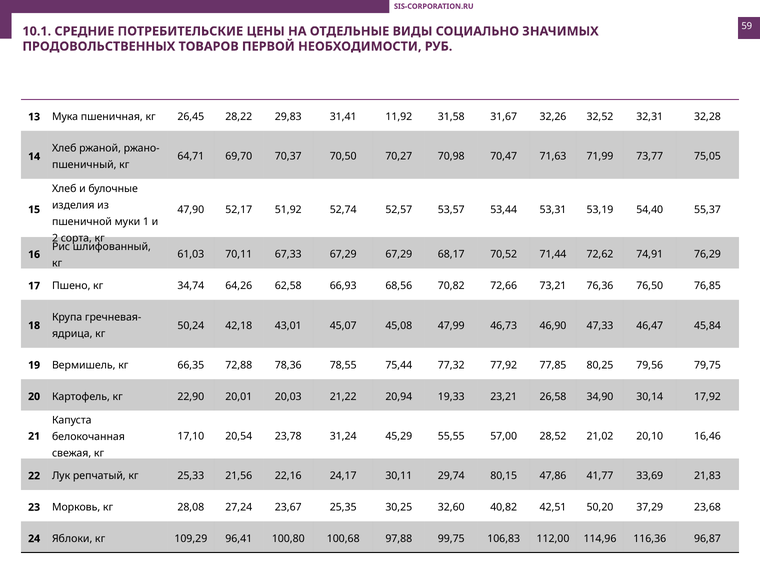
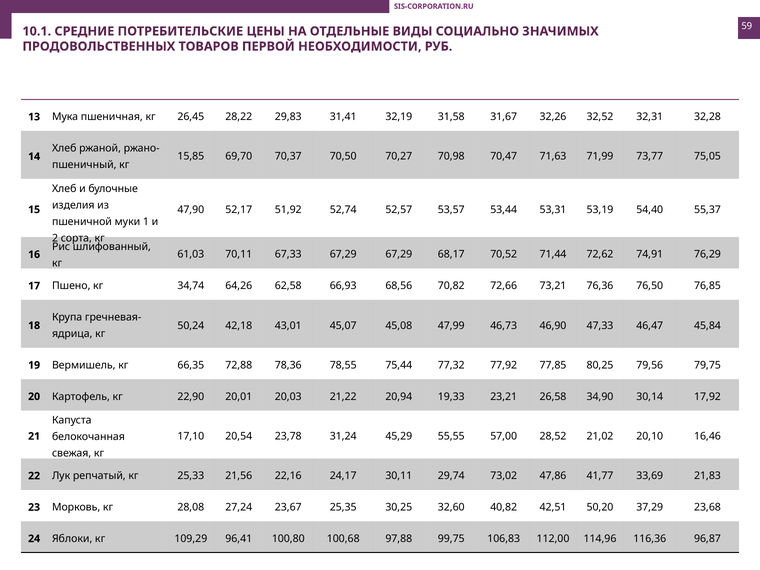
11,92: 11,92 -> 32,19
64,71: 64,71 -> 15,85
80,15: 80,15 -> 73,02
